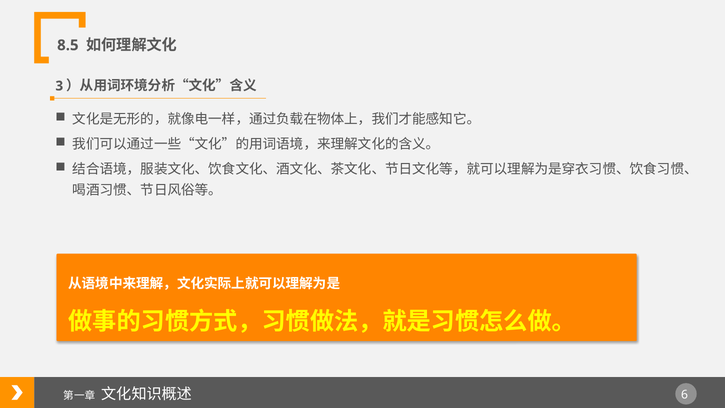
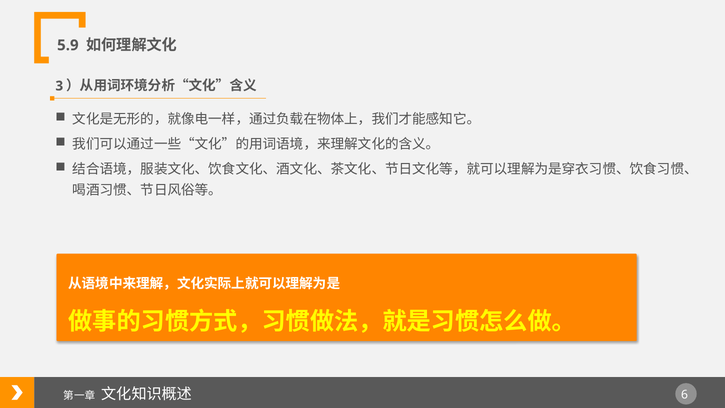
8.5: 8.5 -> 5.9
